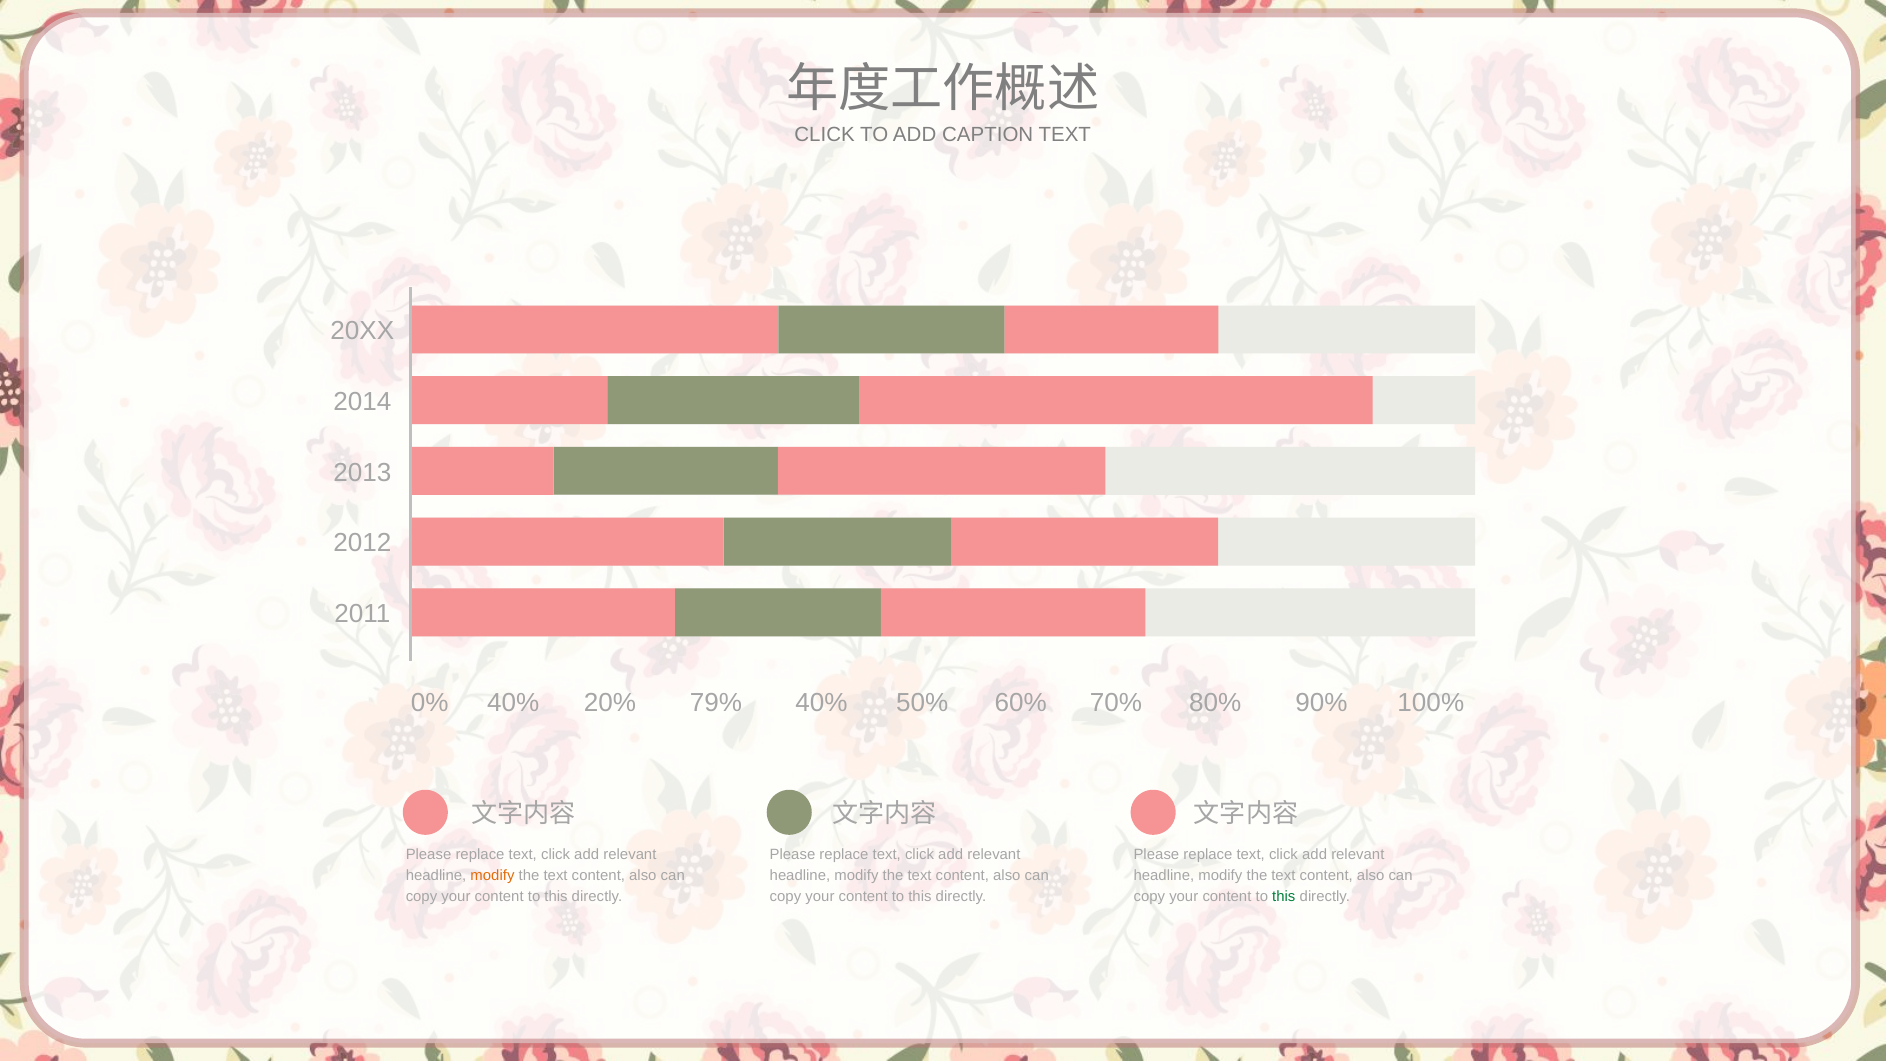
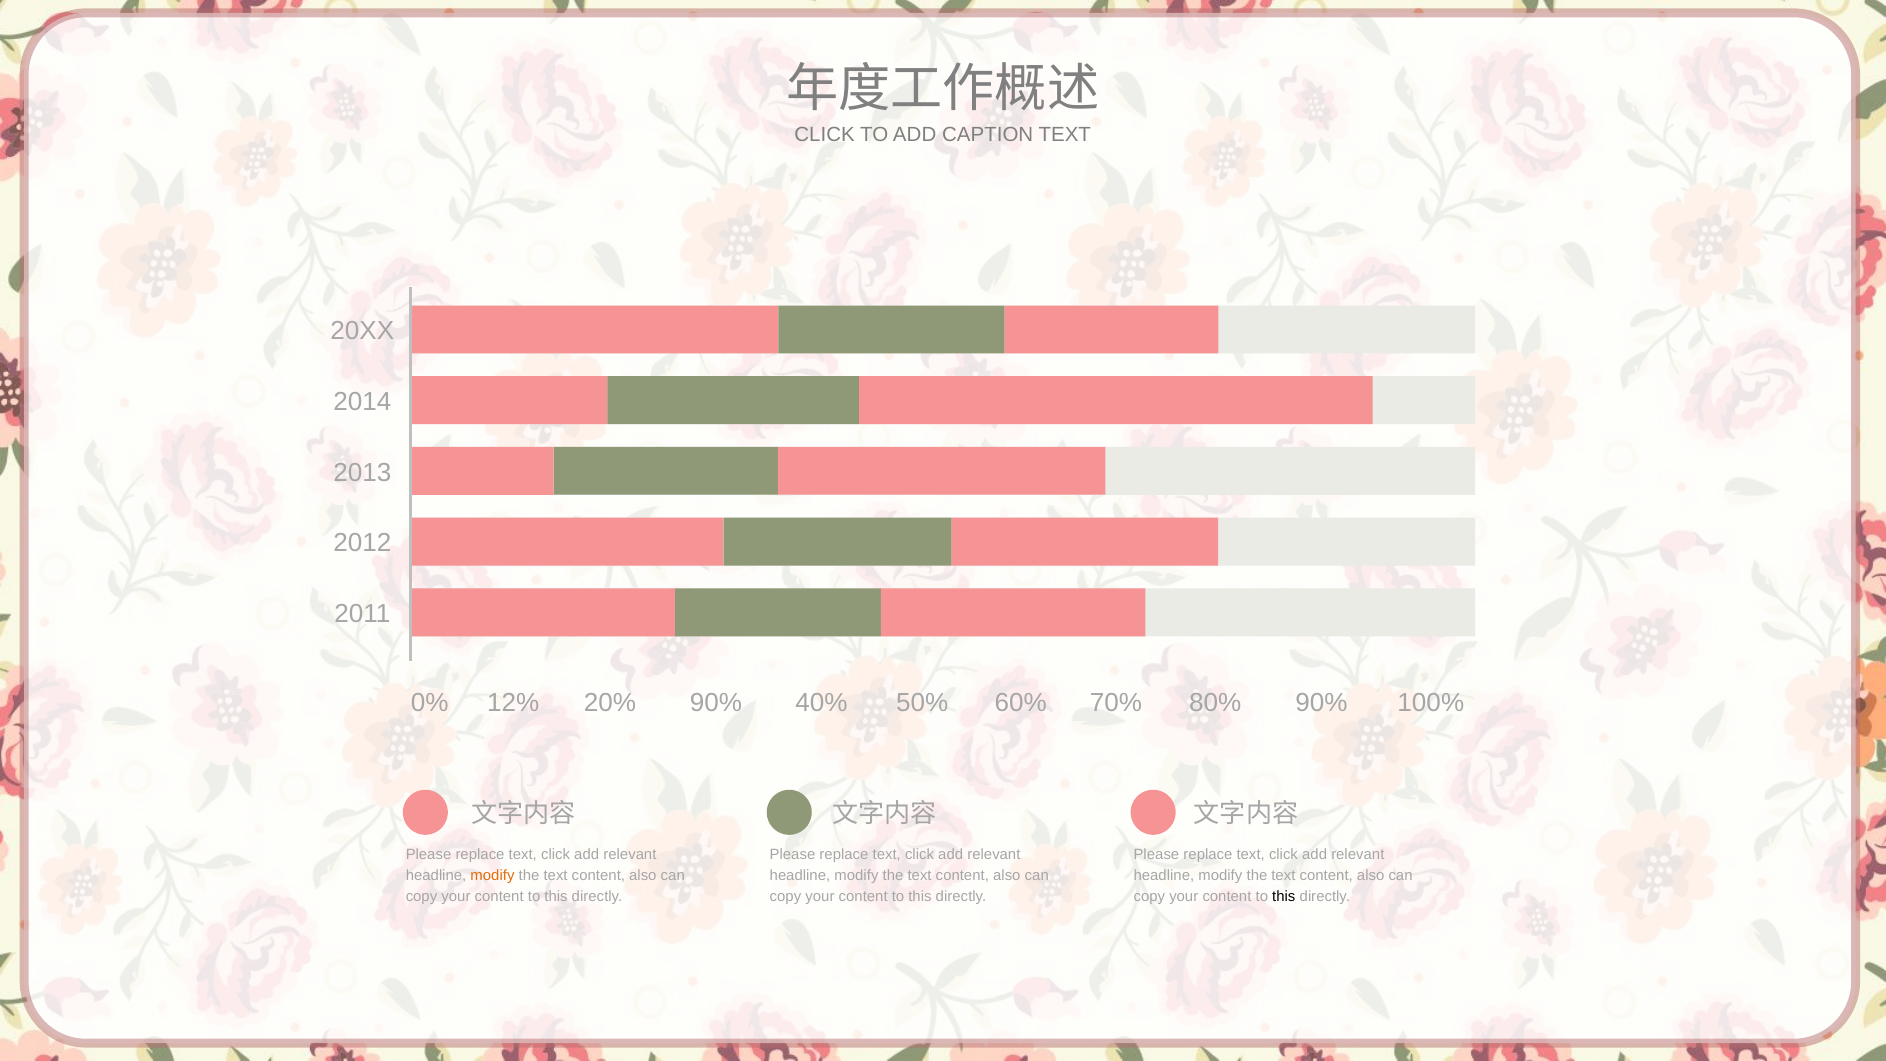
0% 40%: 40% -> 12%
79% at (716, 703): 79% -> 90%
this at (1284, 897) colour: green -> black
